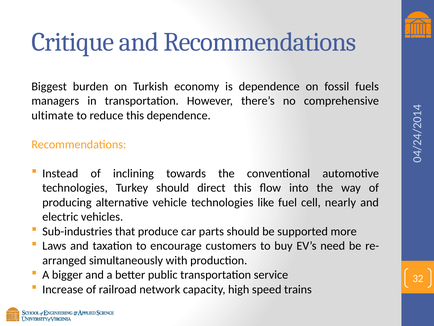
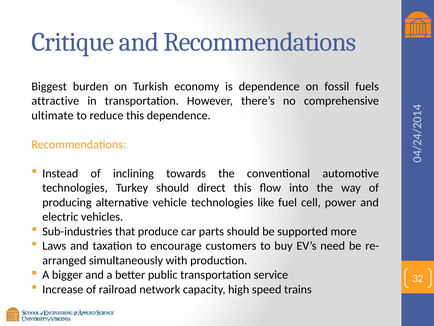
managers: managers -> attractive
nearly: nearly -> power
